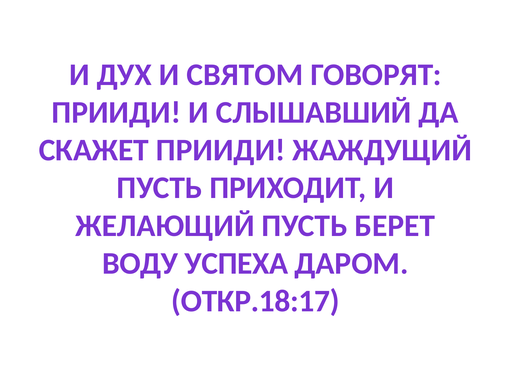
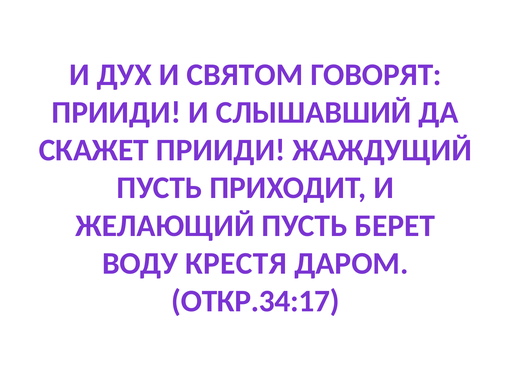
УСПЕХА: УСПЕХА -> КРЕСТЯ
ОТКР.18:17: ОТКР.18:17 -> ОТКР.34:17
